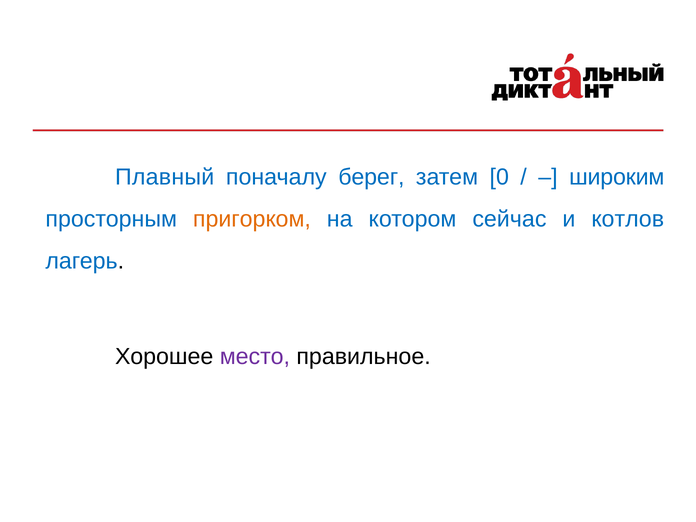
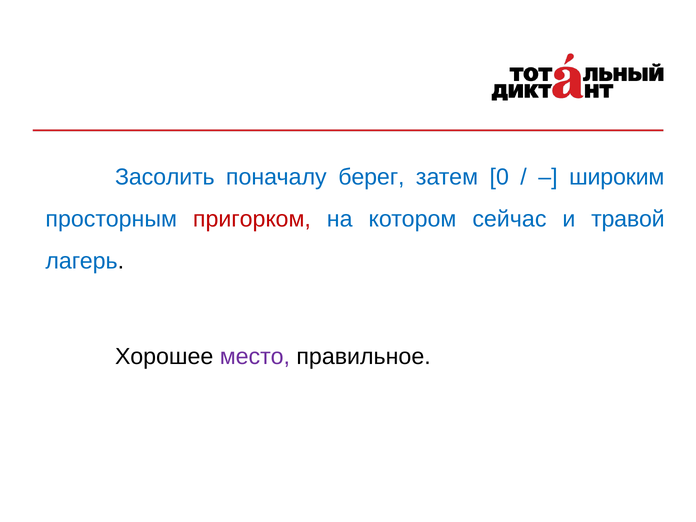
Плавный: Плавный -> Засолить
пригорком colour: orange -> red
котлов: котлов -> травой
